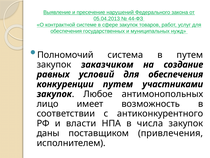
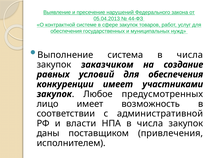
Полномочий: Полномочий -> Выполнение
система в путем: путем -> числа
конкуренции путем: путем -> имеет
антимонопольных: антимонопольных -> предусмотренных
антиконкурентного: антиконкурентного -> административной
